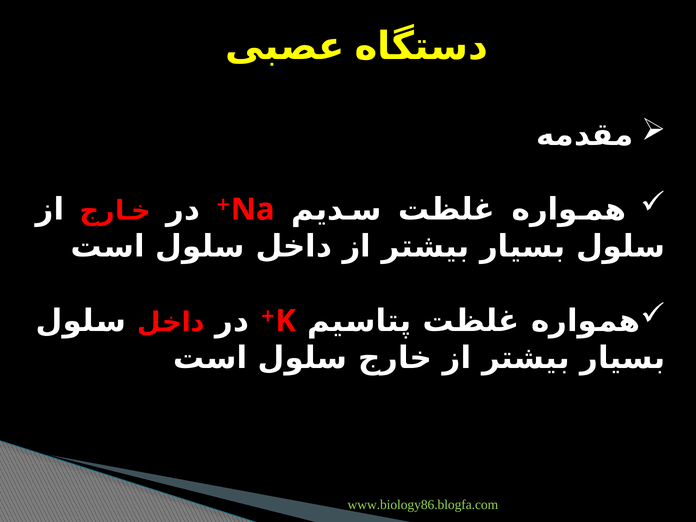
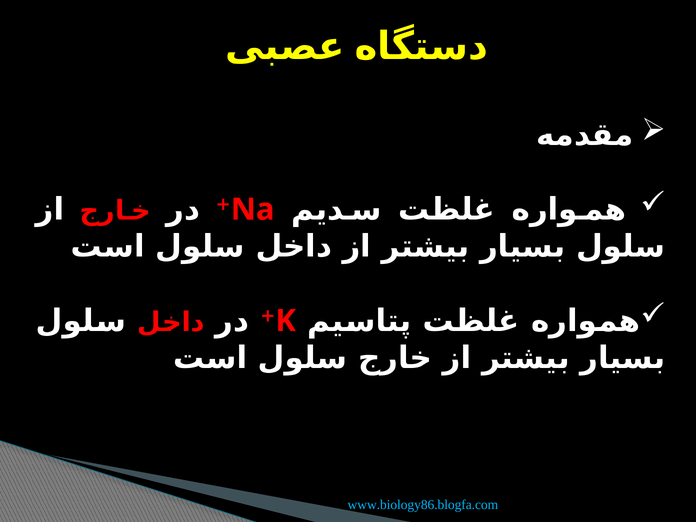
www.biology86.blogfa.com colour: light green -> light blue
